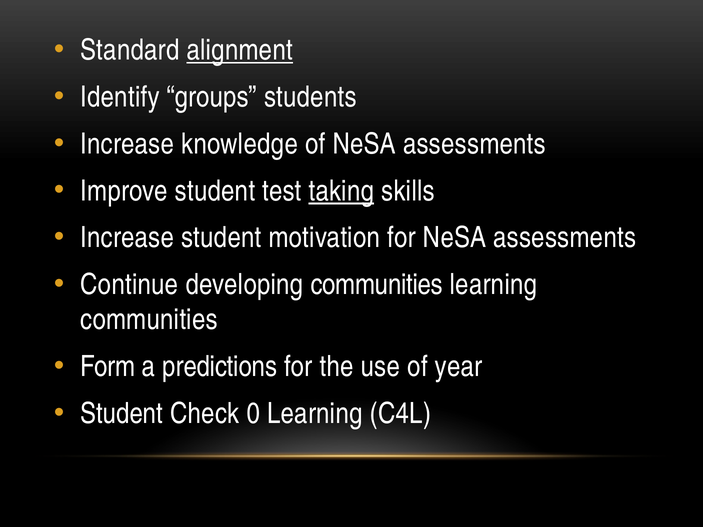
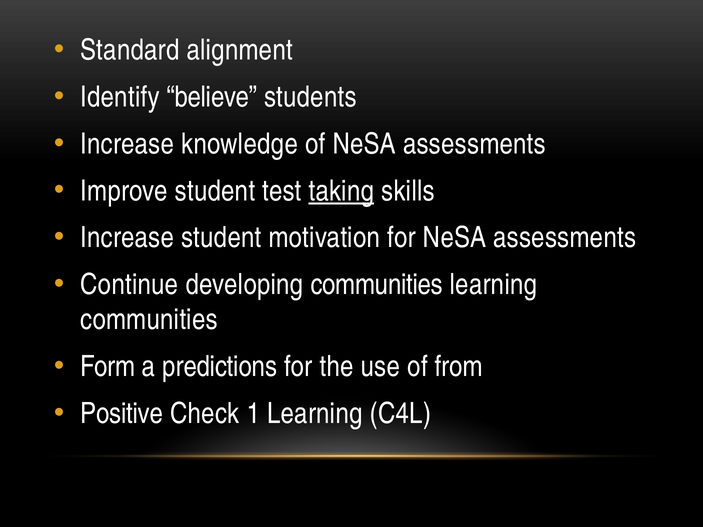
alignment underline: present -> none
groups: groups -> believe
year: year -> from
Student at (122, 414): Student -> Positive
0: 0 -> 1
